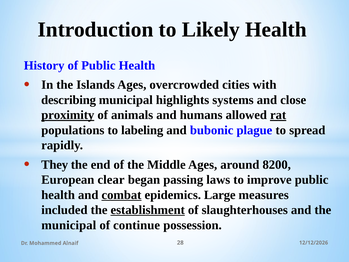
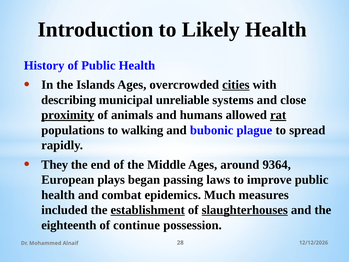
cities underline: none -> present
highlights: highlights -> unreliable
labeling: labeling -> walking
8200: 8200 -> 9364
clear: clear -> plays
combat underline: present -> none
Large: Large -> Much
slaughterhouses underline: none -> present
municipal at (69, 225): municipal -> eighteenth
